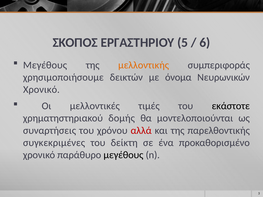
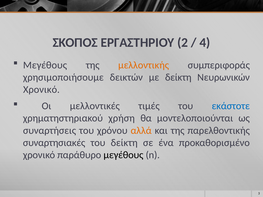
5: 5 -> 2
6: 6 -> 4
με όνομα: όνομα -> δείκτη
εκάστοτε colour: black -> blue
δομής: δομής -> χρήση
αλλά colour: red -> orange
συγκεκριμένες: συγκεκριμένες -> συναρτησιακές
